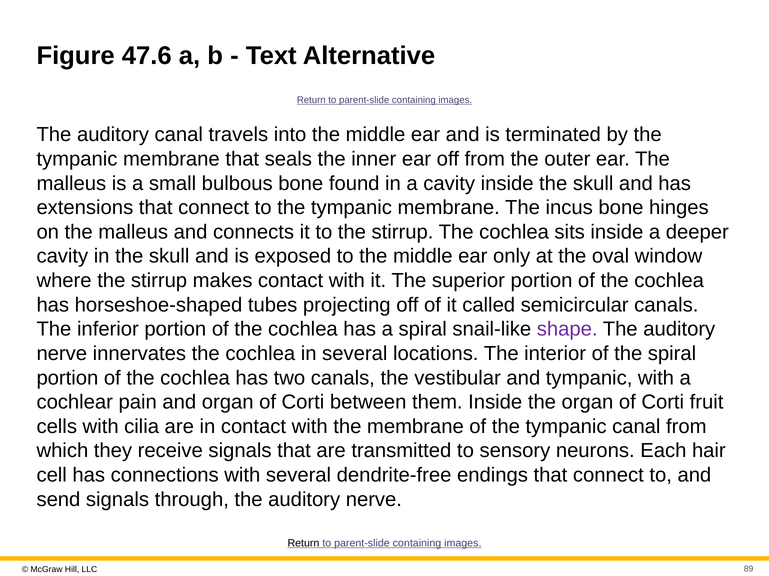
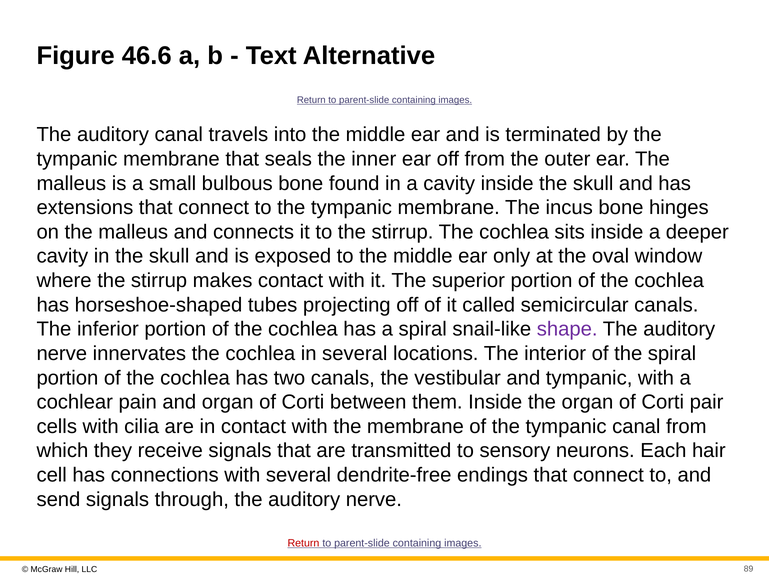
47.6: 47.6 -> 46.6
fruit: fruit -> pair
Return at (303, 544) colour: black -> red
